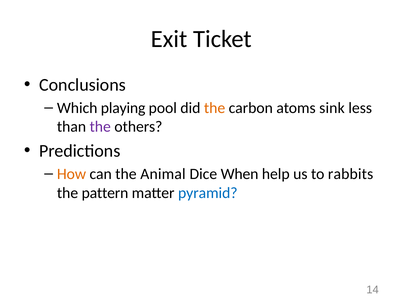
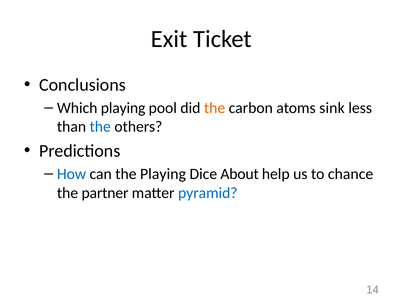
the at (100, 127) colour: purple -> blue
How colour: orange -> blue
the Animal: Animal -> Playing
When: When -> About
rabbits: rabbits -> chance
pattern: pattern -> partner
